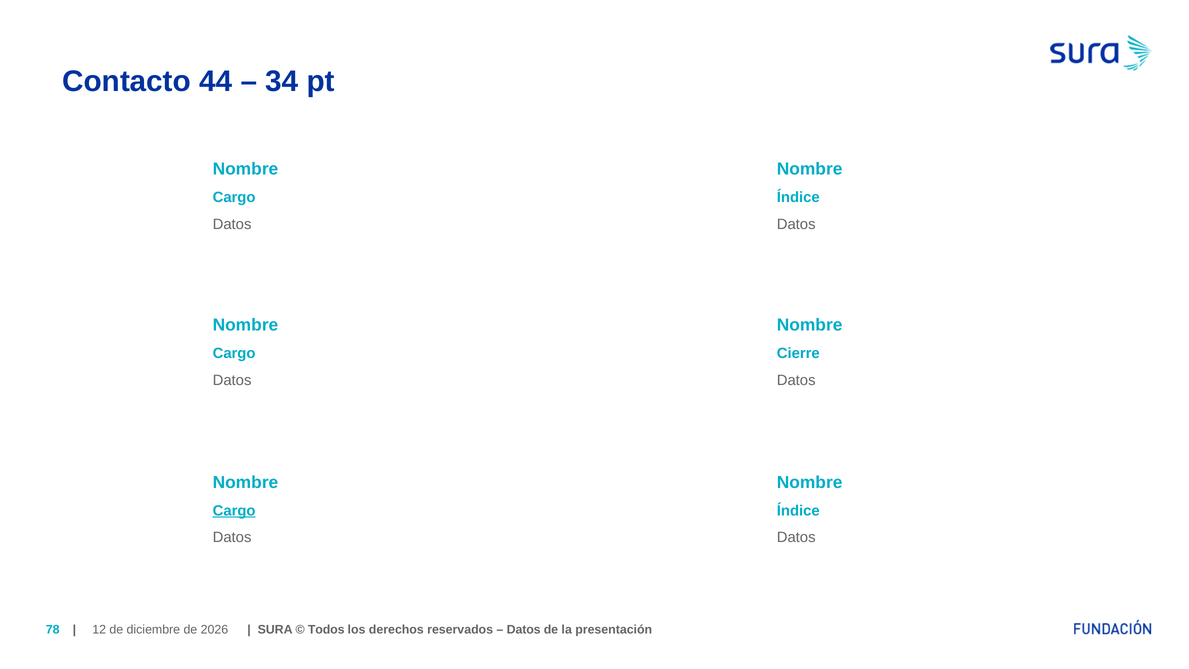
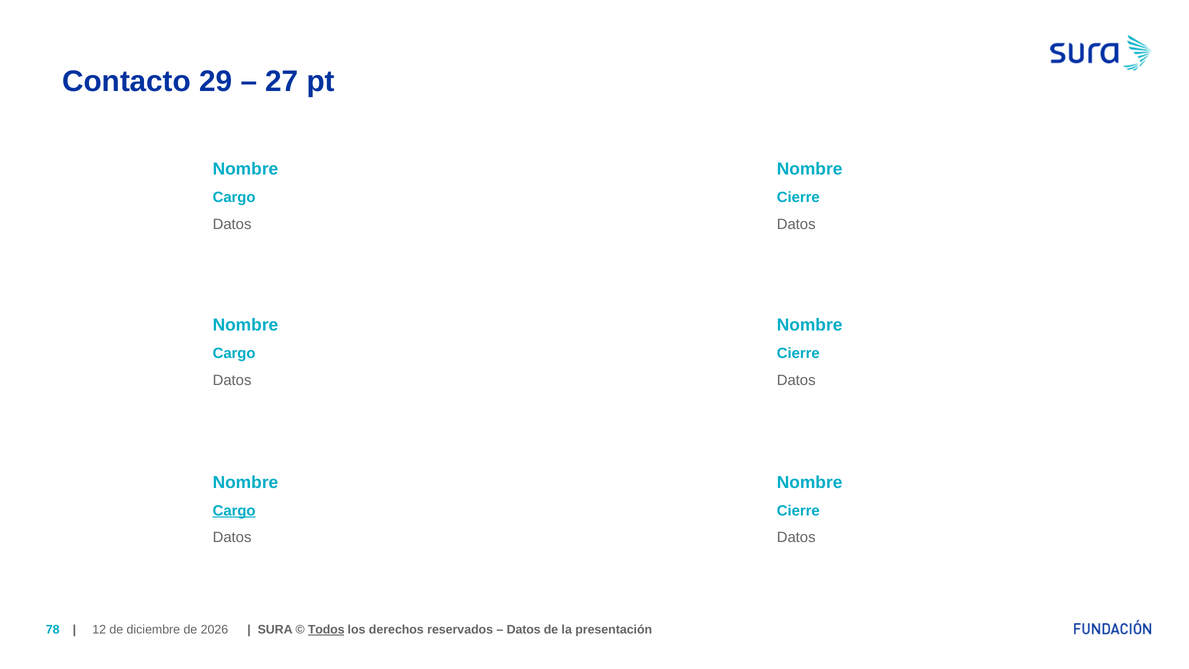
44: 44 -> 29
34: 34 -> 27
Índice at (798, 197): Índice -> Cierre
Índice at (798, 511): Índice -> Cierre
Todos underline: none -> present
